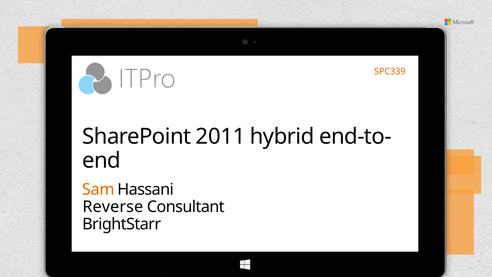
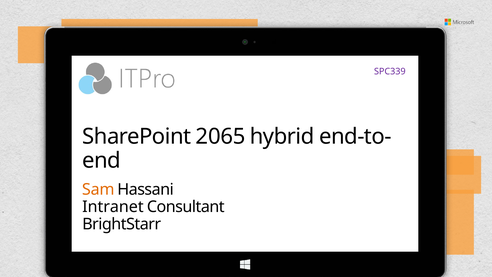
SPC339 colour: orange -> purple
2011: 2011 -> 2065
Reverse: Reverse -> Intranet
